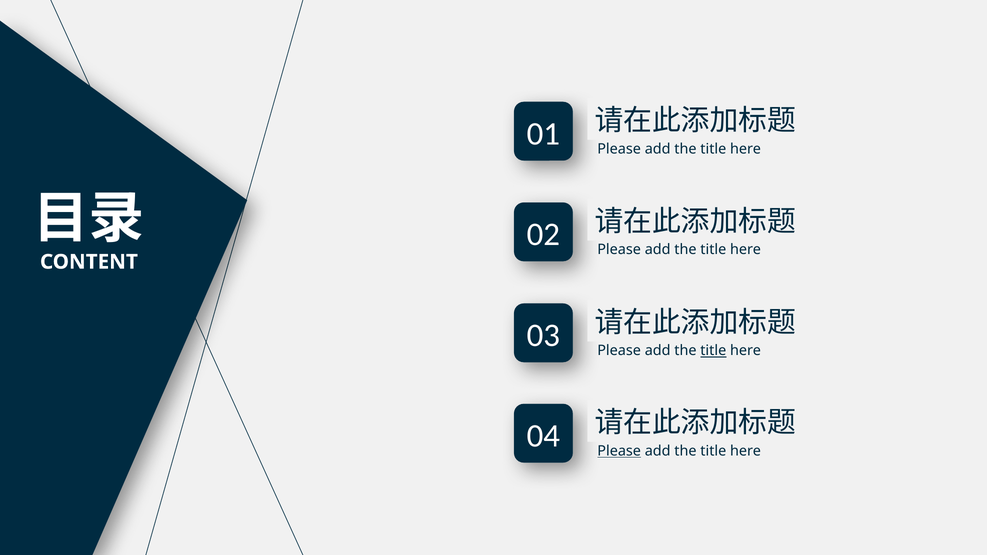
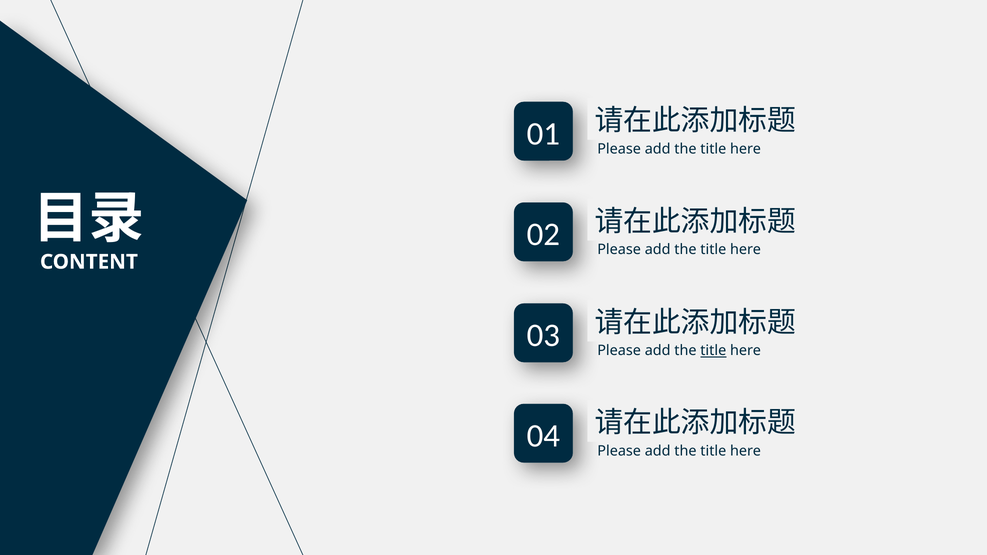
Please at (619, 451) underline: present -> none
